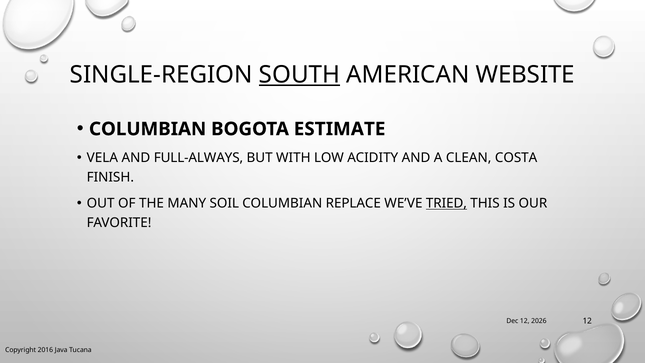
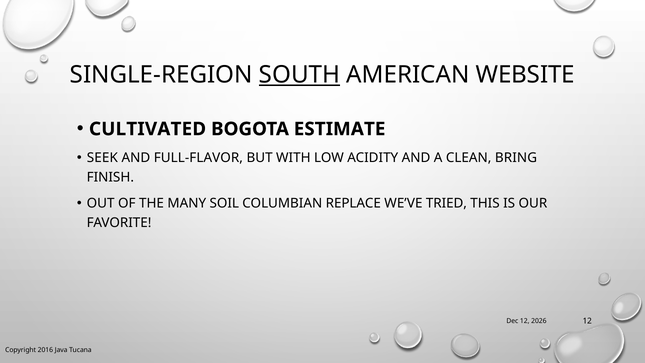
COLUMBIAN at (148, 129): COLUMBIAN -> CULTIVATED
VELA: VELA -> SEEK
FULL-ALWAYS: FULL-ALWAYS -> FULL-FLAVOR
COSTA: COSTA -> BRING
TRIED underline: present -> none
